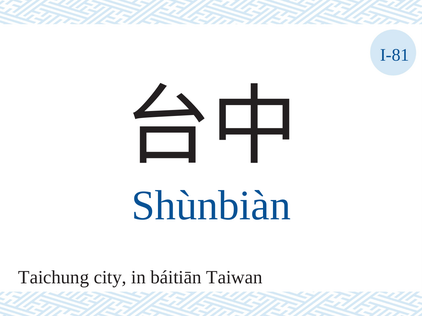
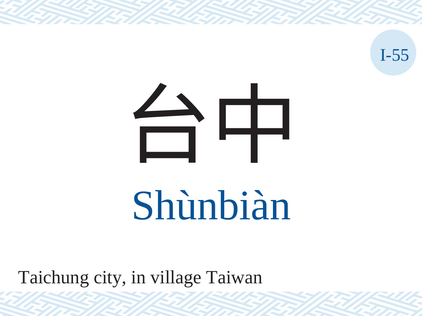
I-81: I-81 -> I-55
báitiān: báitiān -> village
